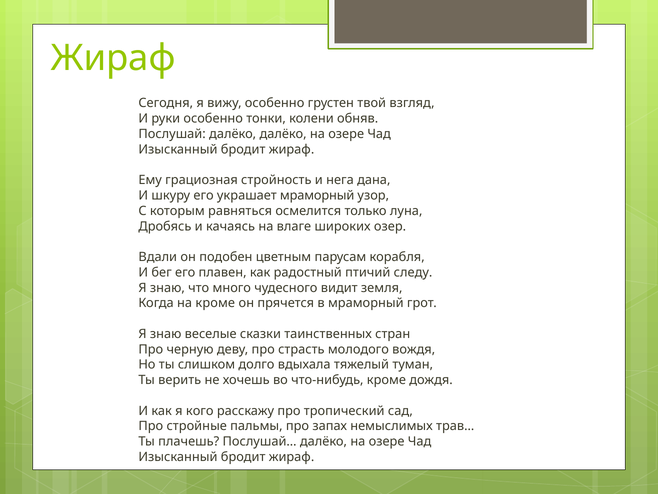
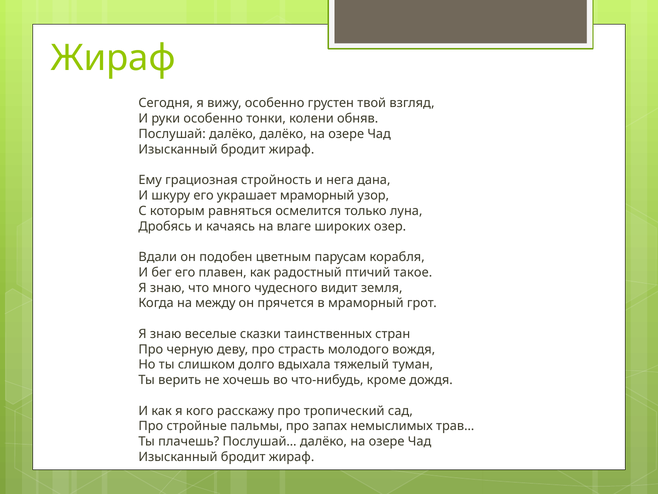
следу: следу -> такое
на кроме: кроме -> между
